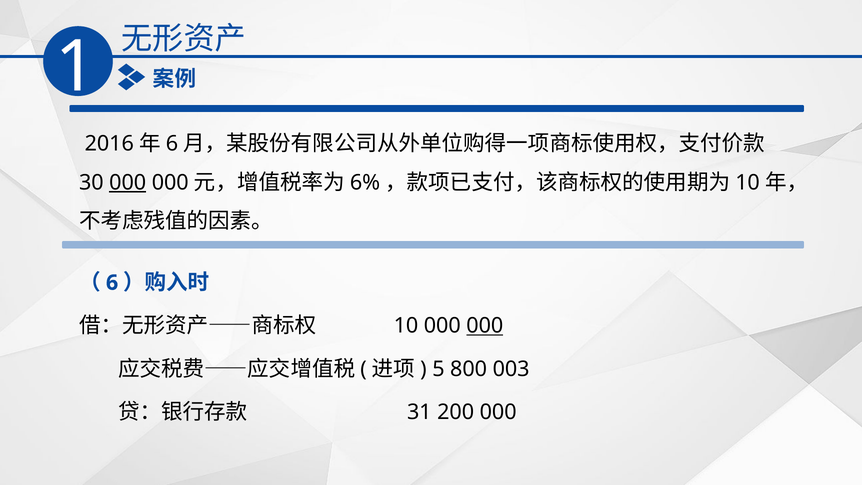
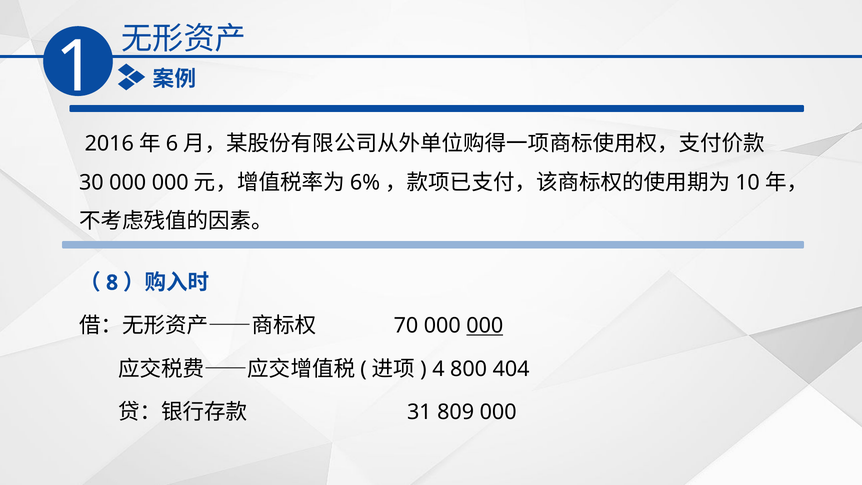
000 at (128, 182) underline: present -> none
6: 6 -> 8
10: 10 -> 70
5: 5 -> 4
003: 003 -> 404
200: 200 -> 809
